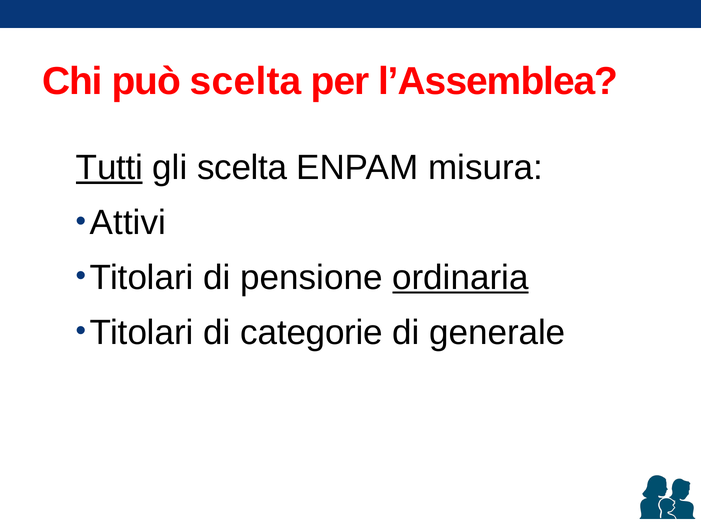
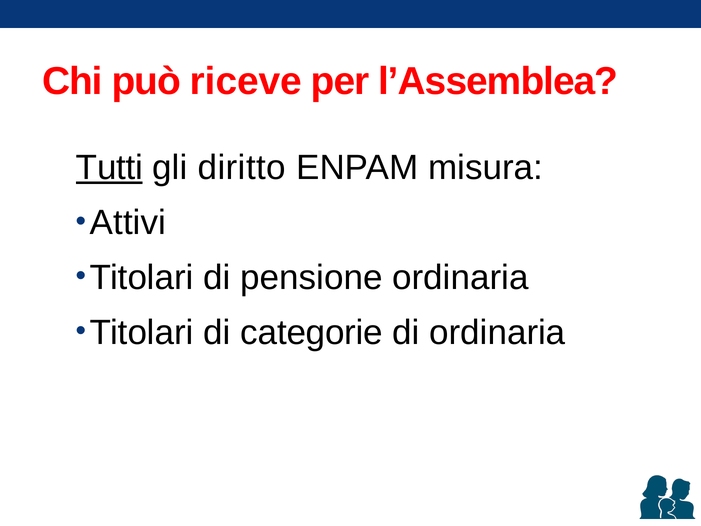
può scelta: scelta -> riceve
gli scelta: scelta -> diritto
ordinaria at (460, 277) underline: present -> none
di generale: generale -> ordinaria
